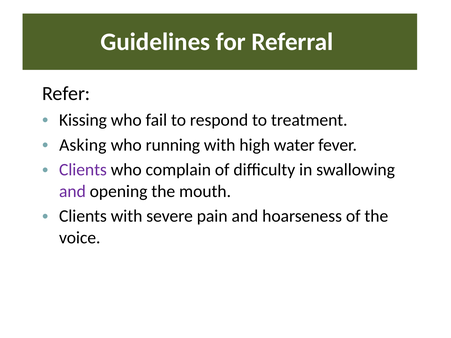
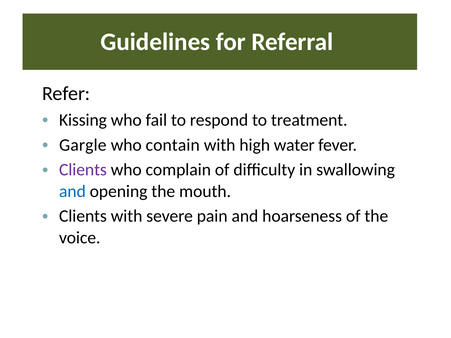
Asking: Asking -> Gargle
running: running -> contain
and at (72, 191) colour: purple -> blue
